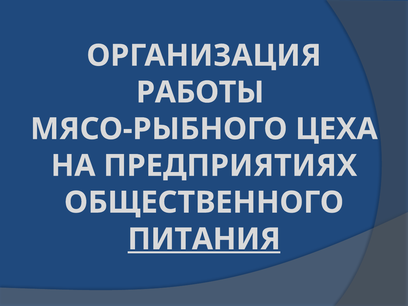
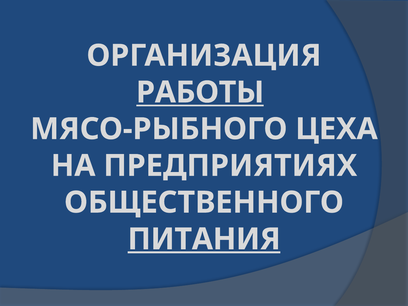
РАБОТЫ underline: none -> present
